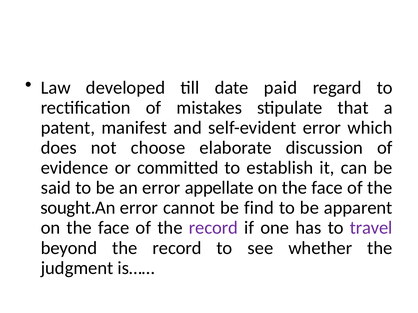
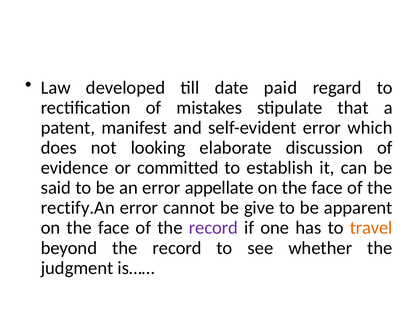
choose: choose -> looking
sought.An: sought.An -> rectify.An
find: find -> give
travel colour: purple -> orange
